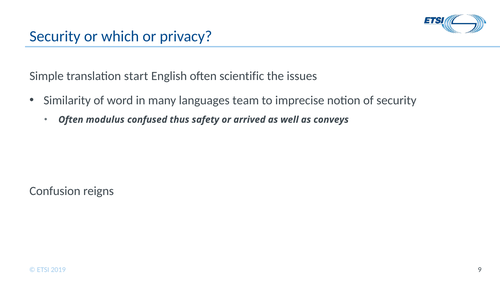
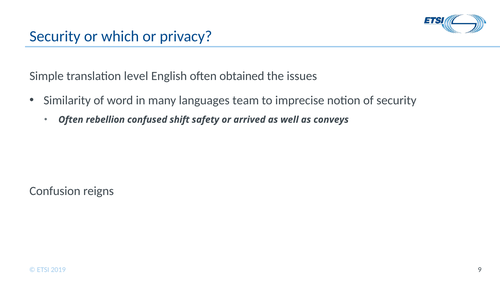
start: start -> level
scientific: scientific -> obtained
modulus: modulus -> rebellion
thus: thus -> shift
